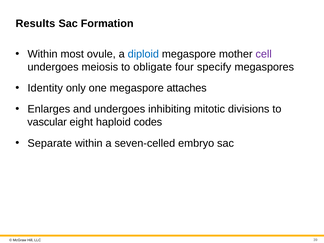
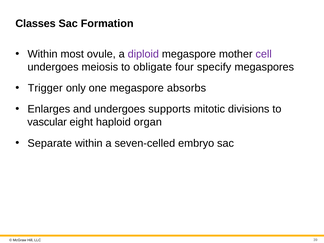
Results: Results -> Classes
diploid colour: blue -> purple
Identity: Identity -> Trigger
attaches: attaches -> absorbs
inhibiting: inhibiting -> supports
codes: codes -> organ
